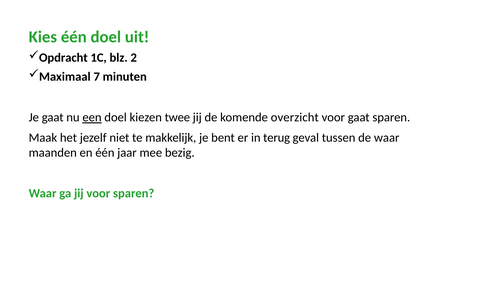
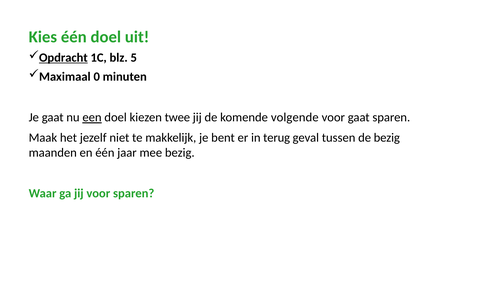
Opdracht underline: none -> present
2: 2 -> 5
7: 7 -> 0
overzicht: overzicht -> volgende
de waar: waar -> bezig
